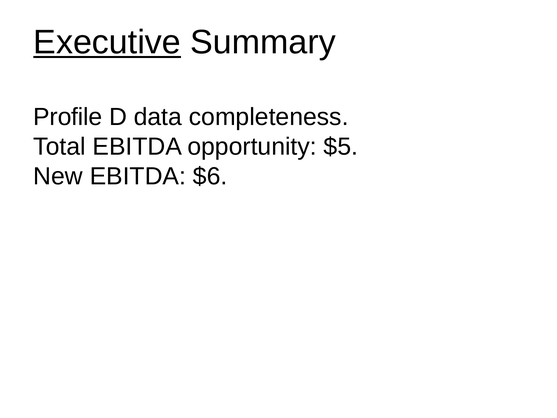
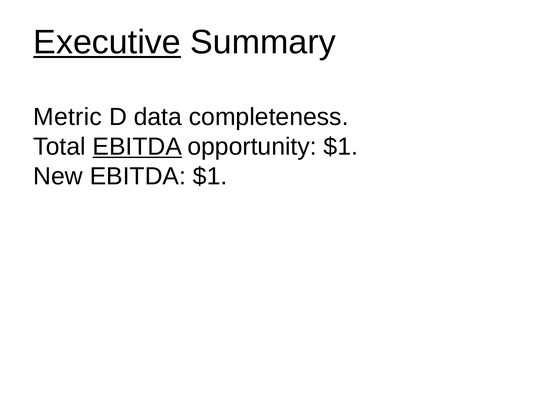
Profile: Profile -> Metric
EBITDA at (137, 147) underline: none -> present
opportunity $5: $5 -> $1
EBITDA $6: $6 -> $1
